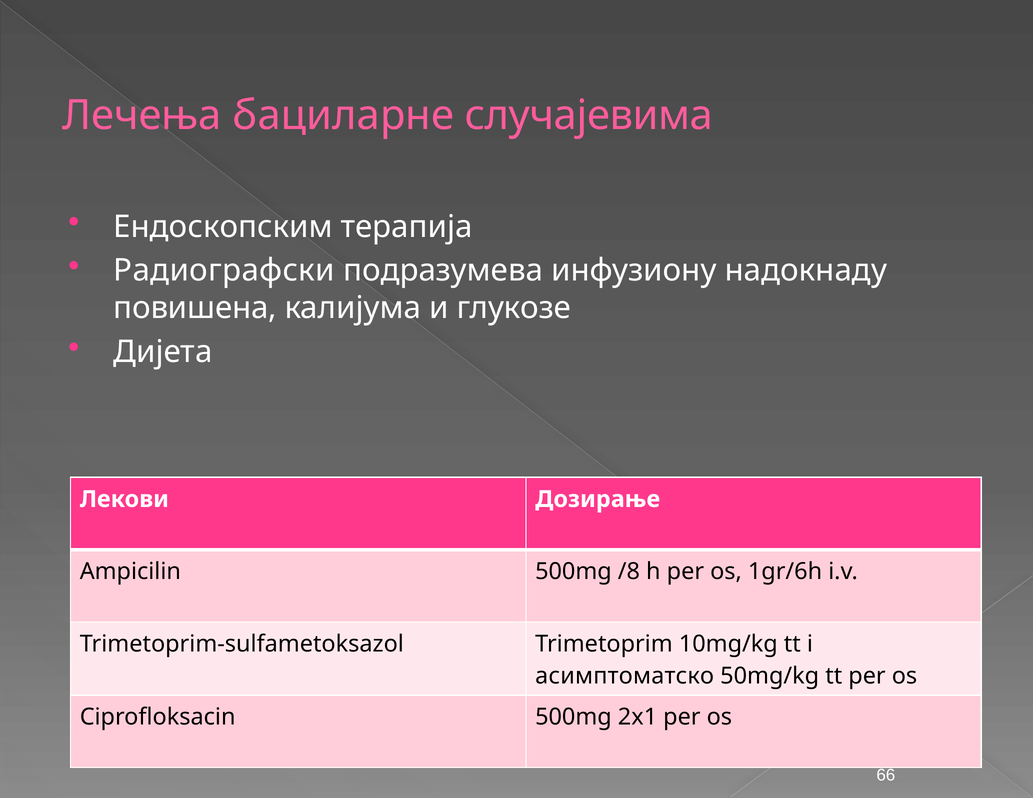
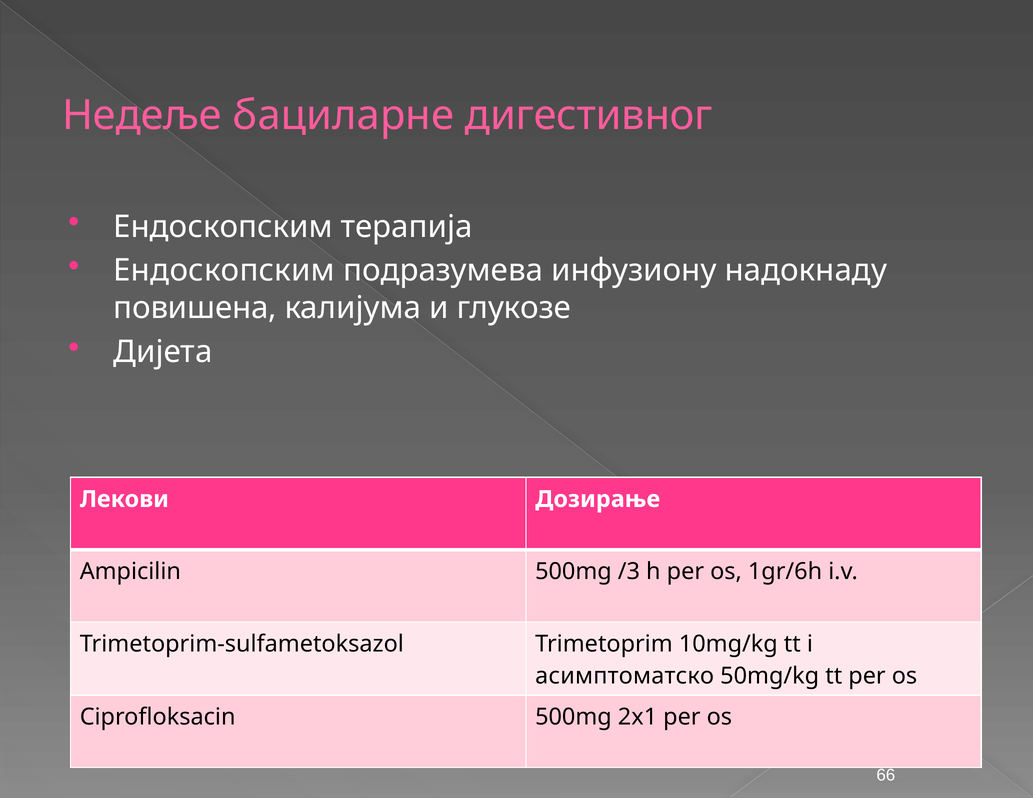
Лечења: Лечења -> Недеље
случајевима: случајевима -> дигестивног
Радиографски at (224, 271): Радиографски -> Ендоскопским
/8: /8 -> /3
